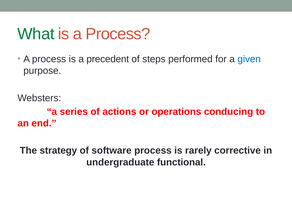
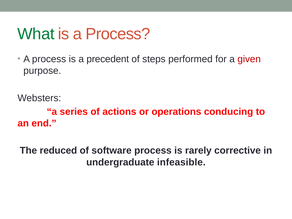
given colour: blue -> red
strategy: strategy -> reduced
functional: functional -> infeasible
